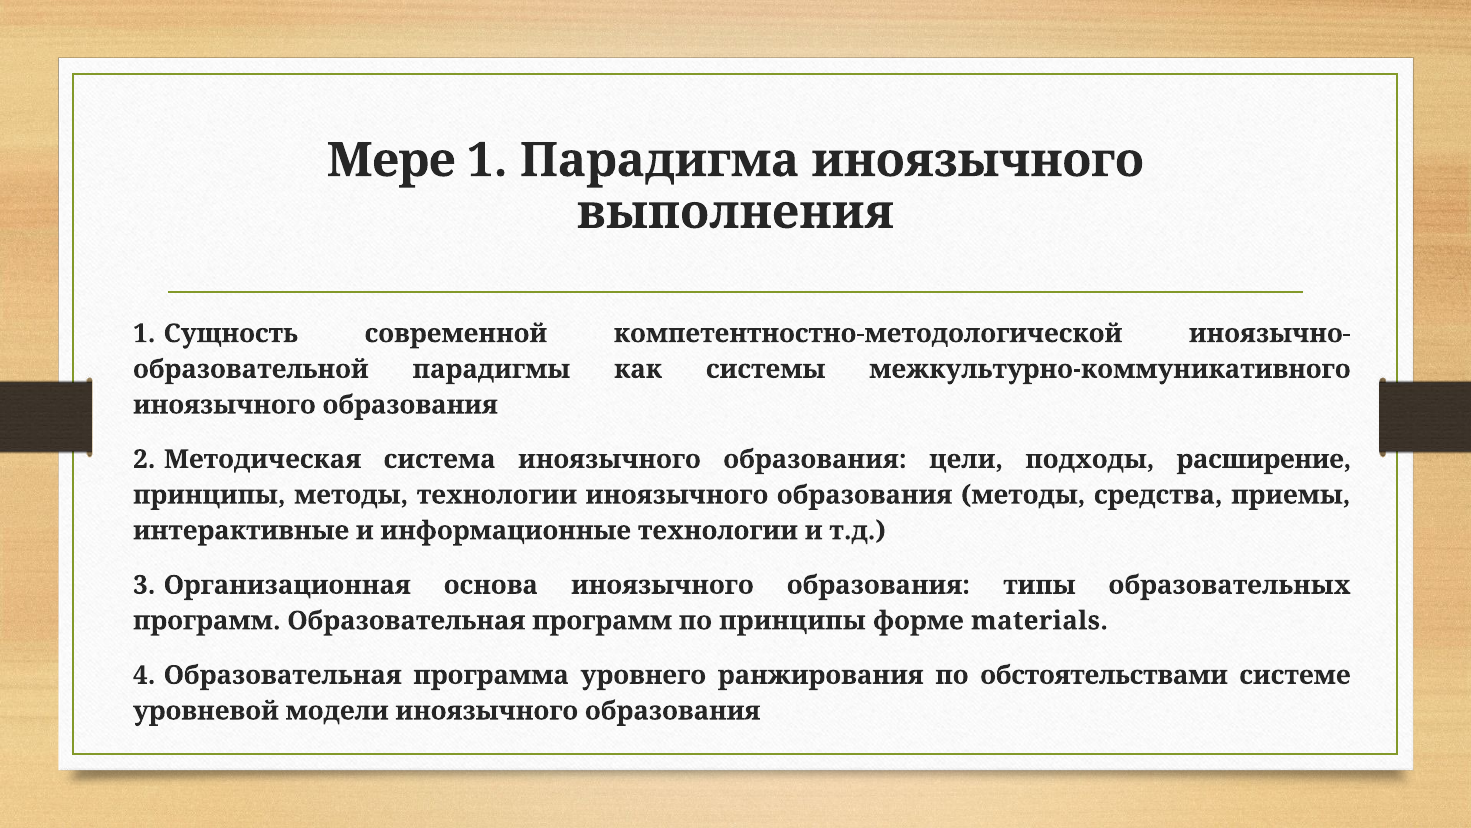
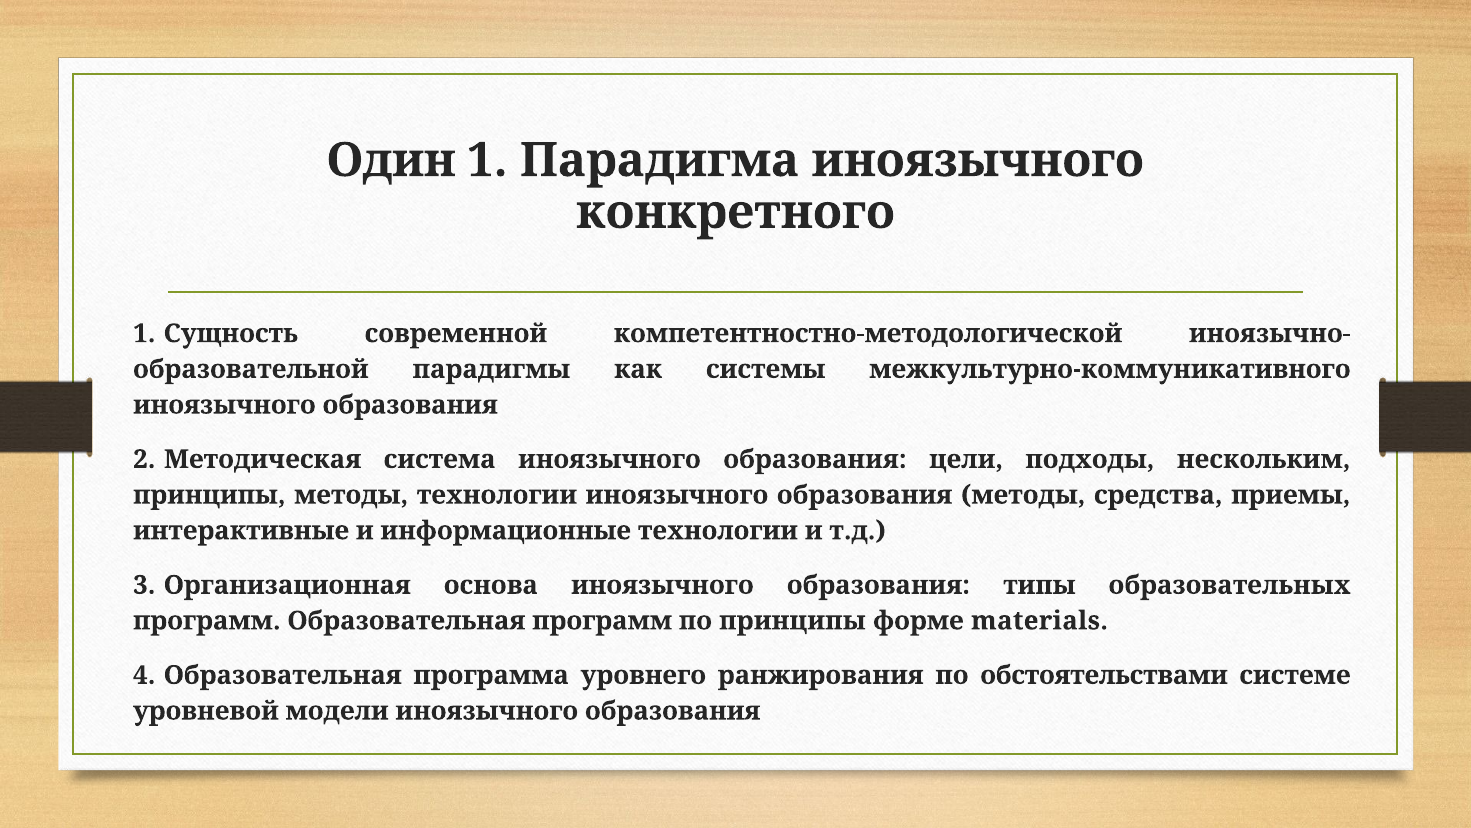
Мере: Мере -> Один
выполнения: выполнения -> конкретного
расширение: расширение -> нескольким
